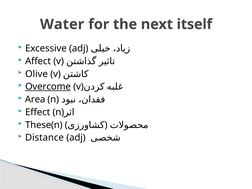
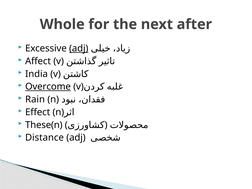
Water: Water -> Whole
itself: itself -> after
adj at (79, 48) underline: none -> present
Olive: Olive -> India
Area: Area -> Rain
